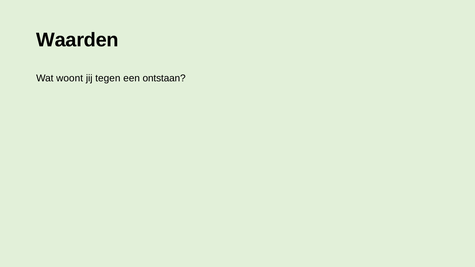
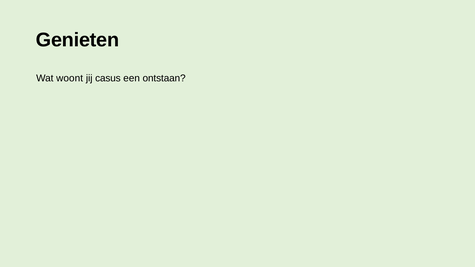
Waarden: Waarden -> Genieten
tegen: tegen -> casus
